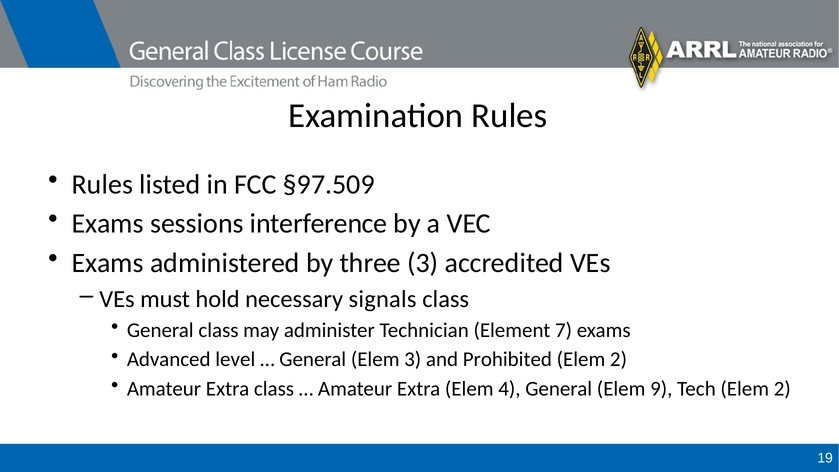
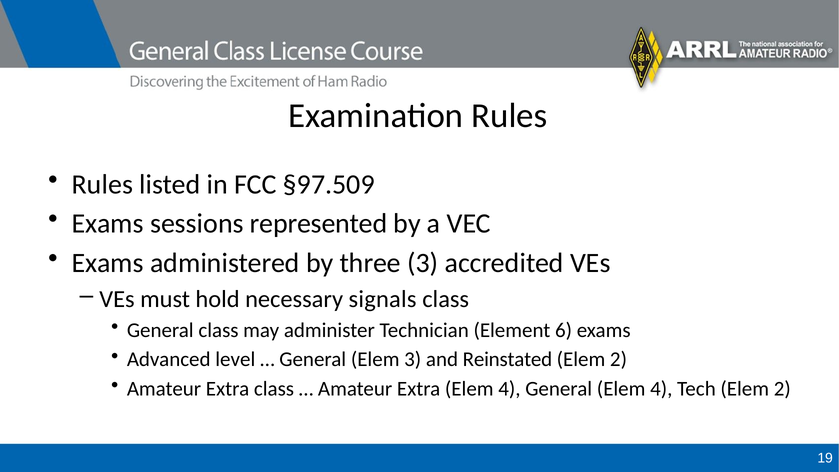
interference: interference -> represented
7: 7 -> 6
Prohibited: Prohibited -> Reinstated
General Elem 9: 9 -> 4
